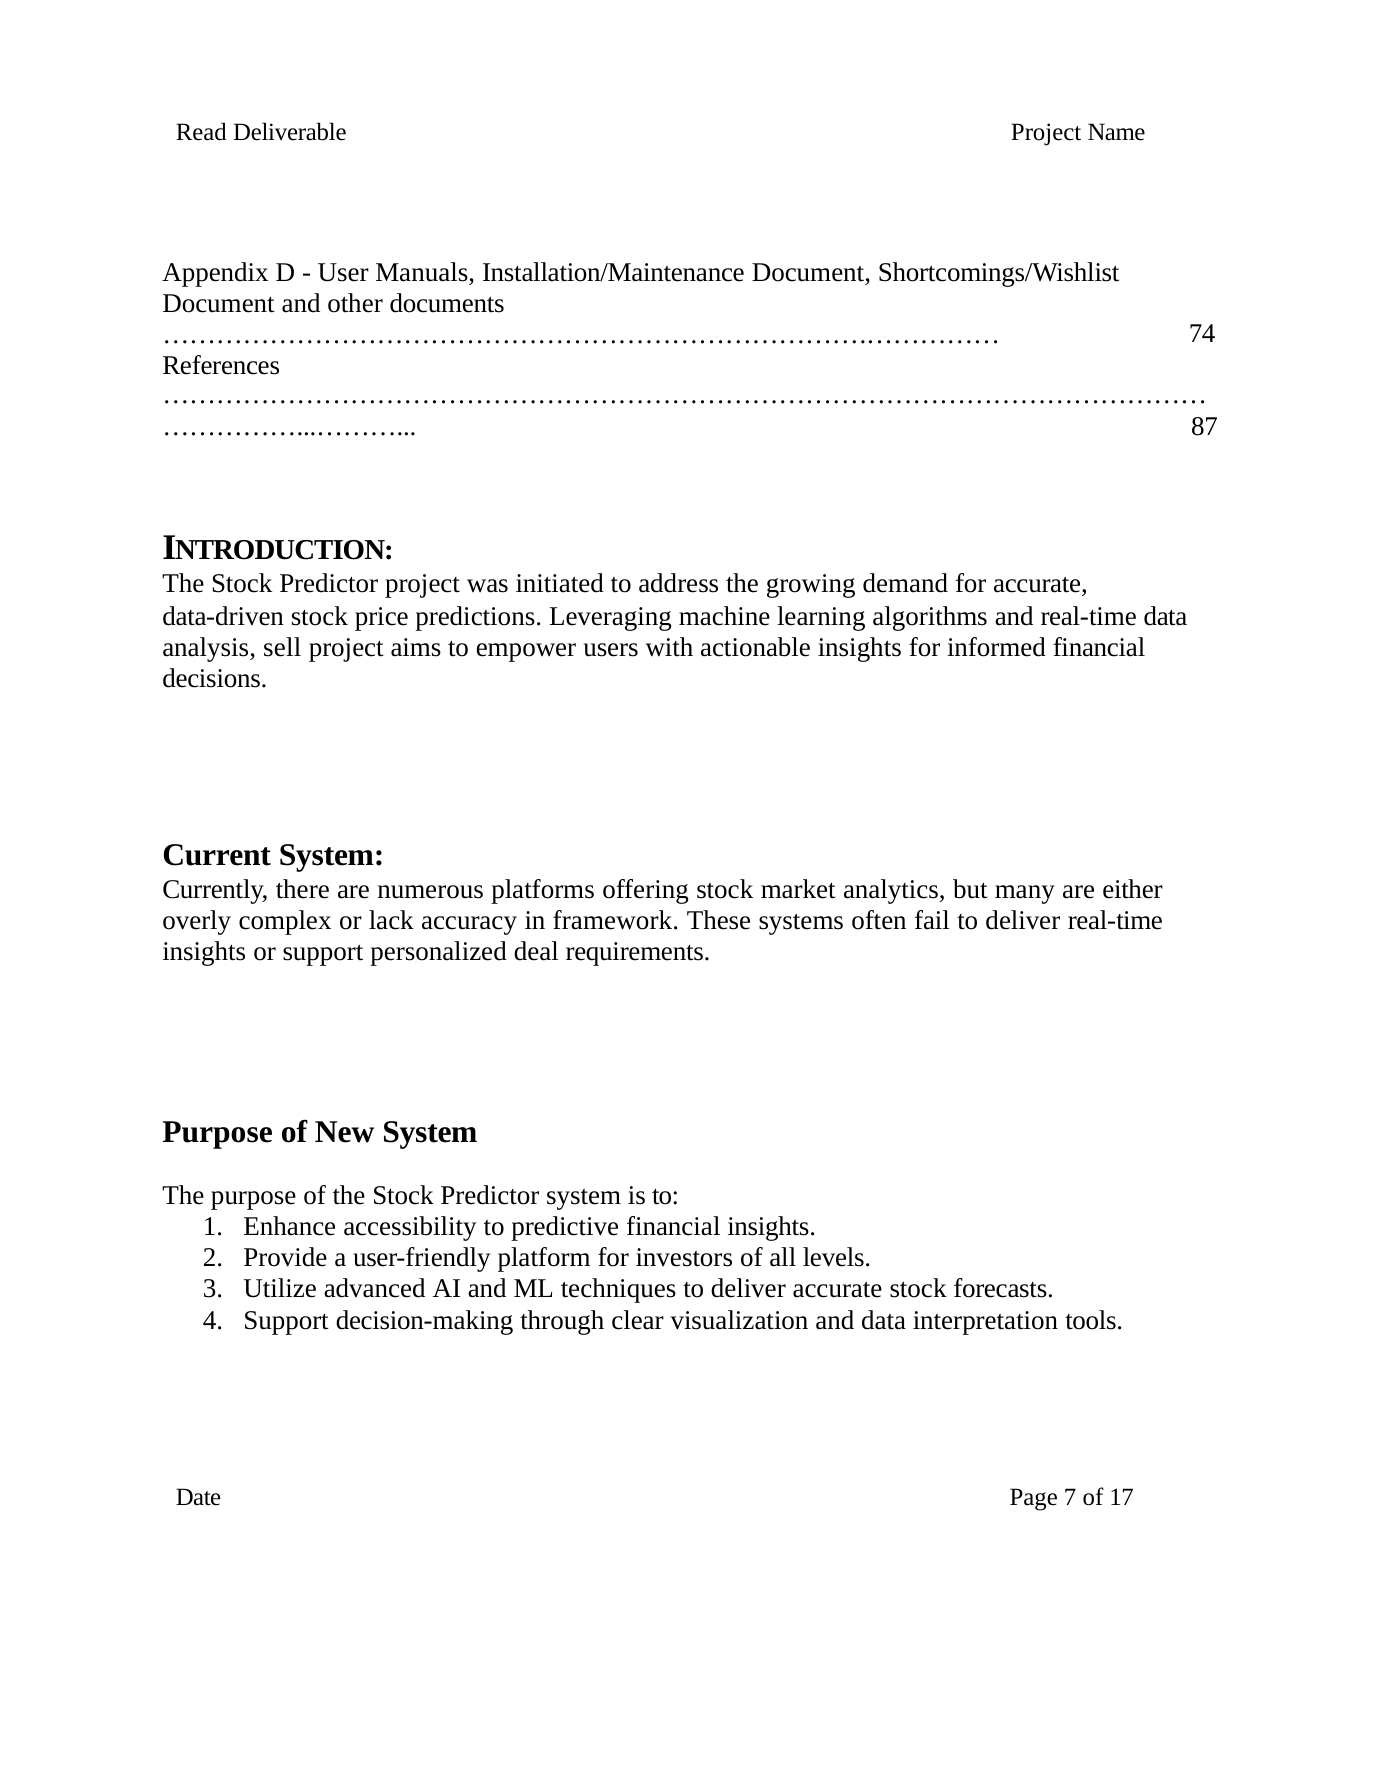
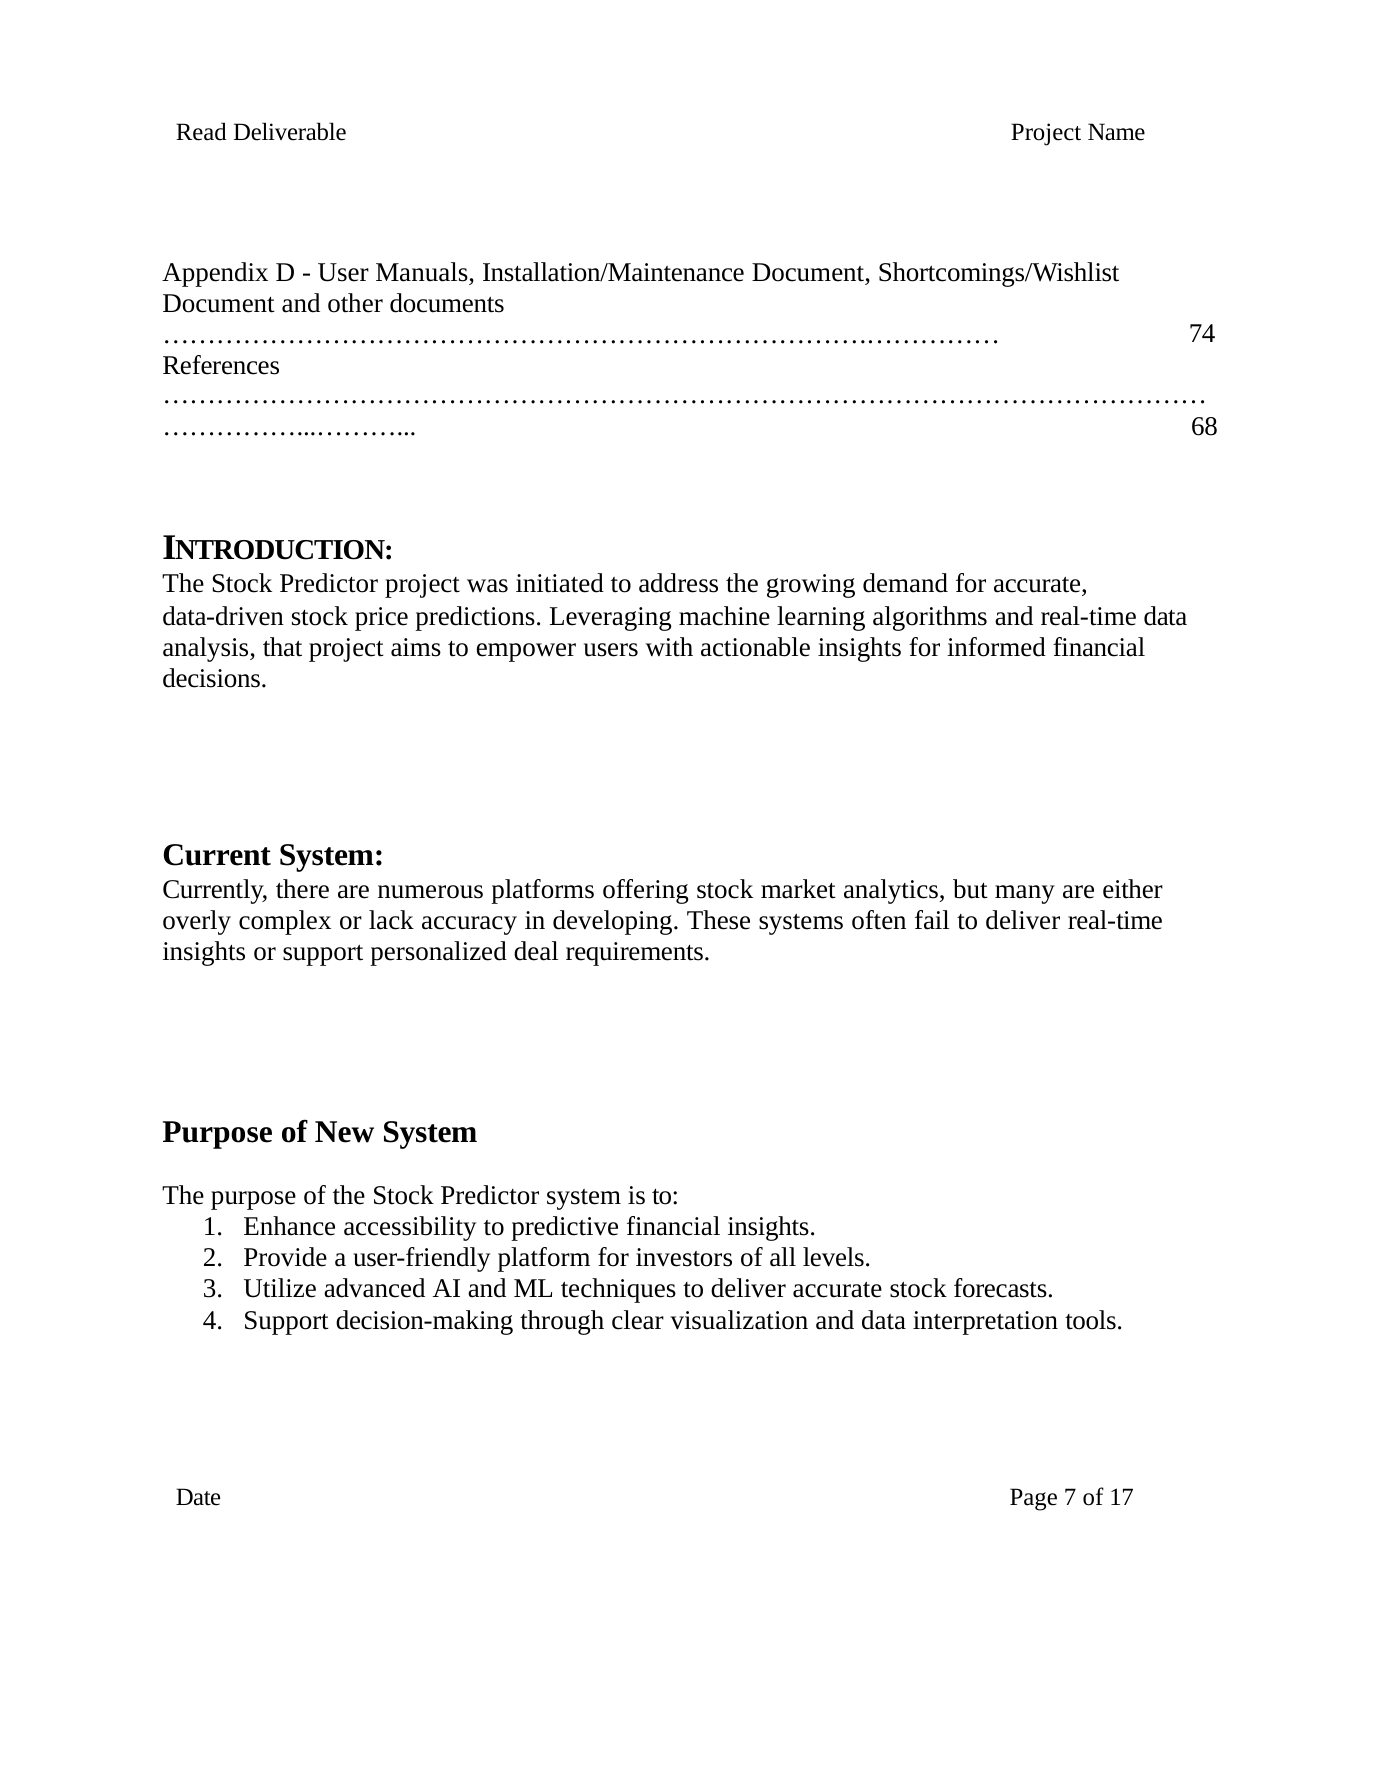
87: 87 -> 68
sell: sell -> that
framework: framework -> developing
